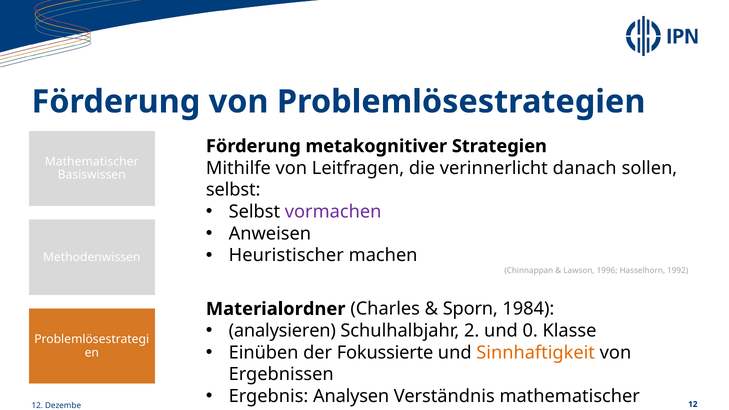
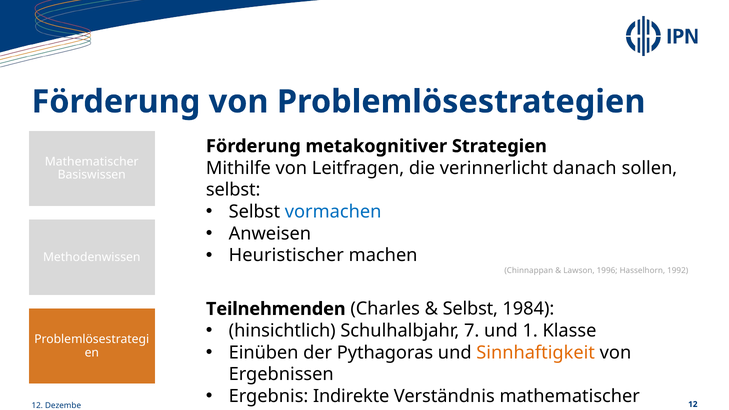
vormachen colour: purple -> blue
Materialordner: Materialordner -> Teilnehmenden
Sporn at (470, 309): Sporn -> Selbst
analysieren: analysieren -> hinsichtlich
2: 2 -> 7
0: 0 -> 1
Fokussierte: Fokussierte -> Pythagoras
Analysen: Analysen -> Indirekte
